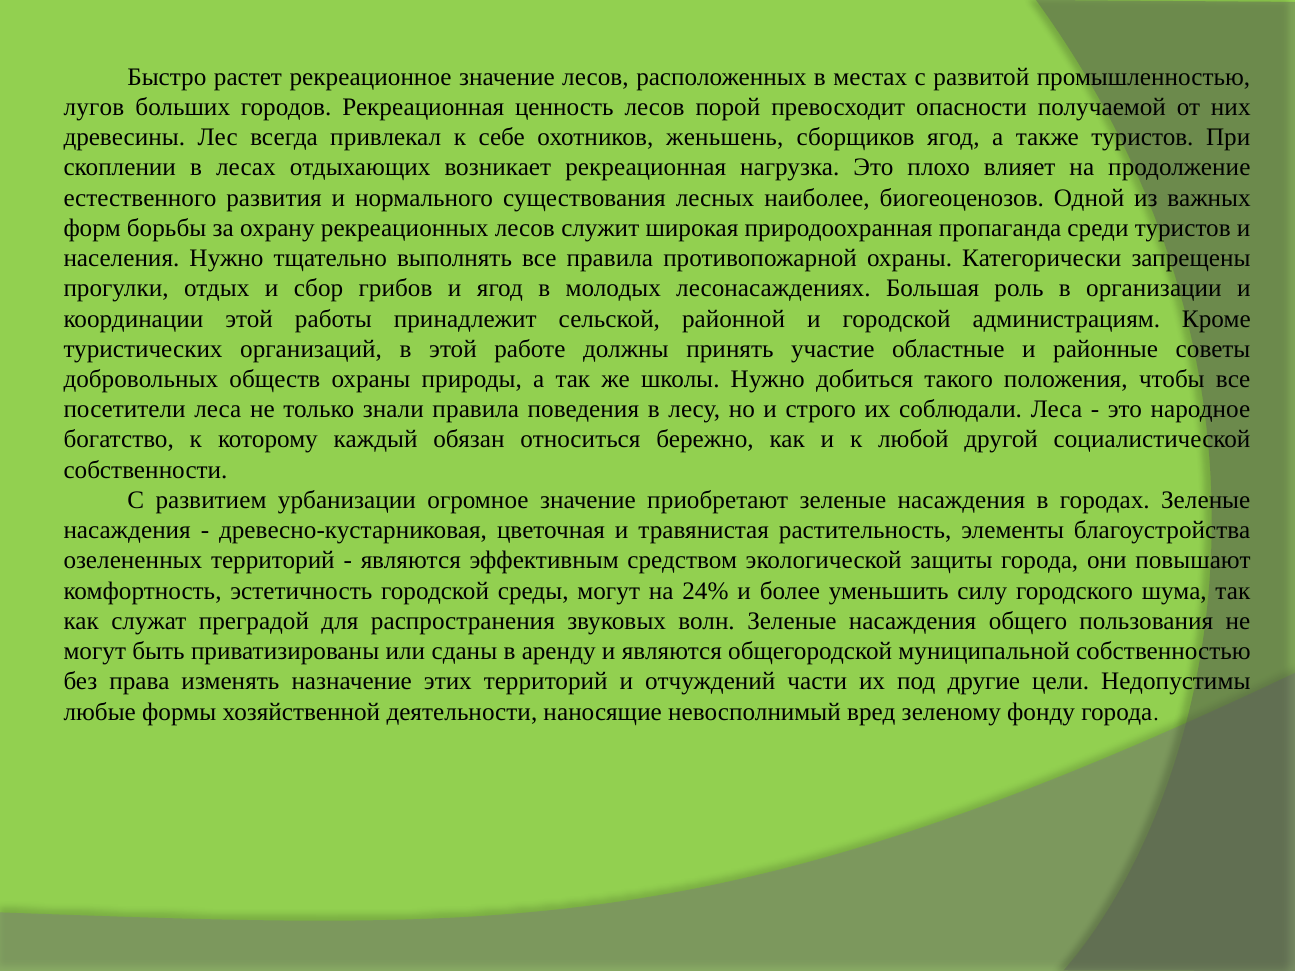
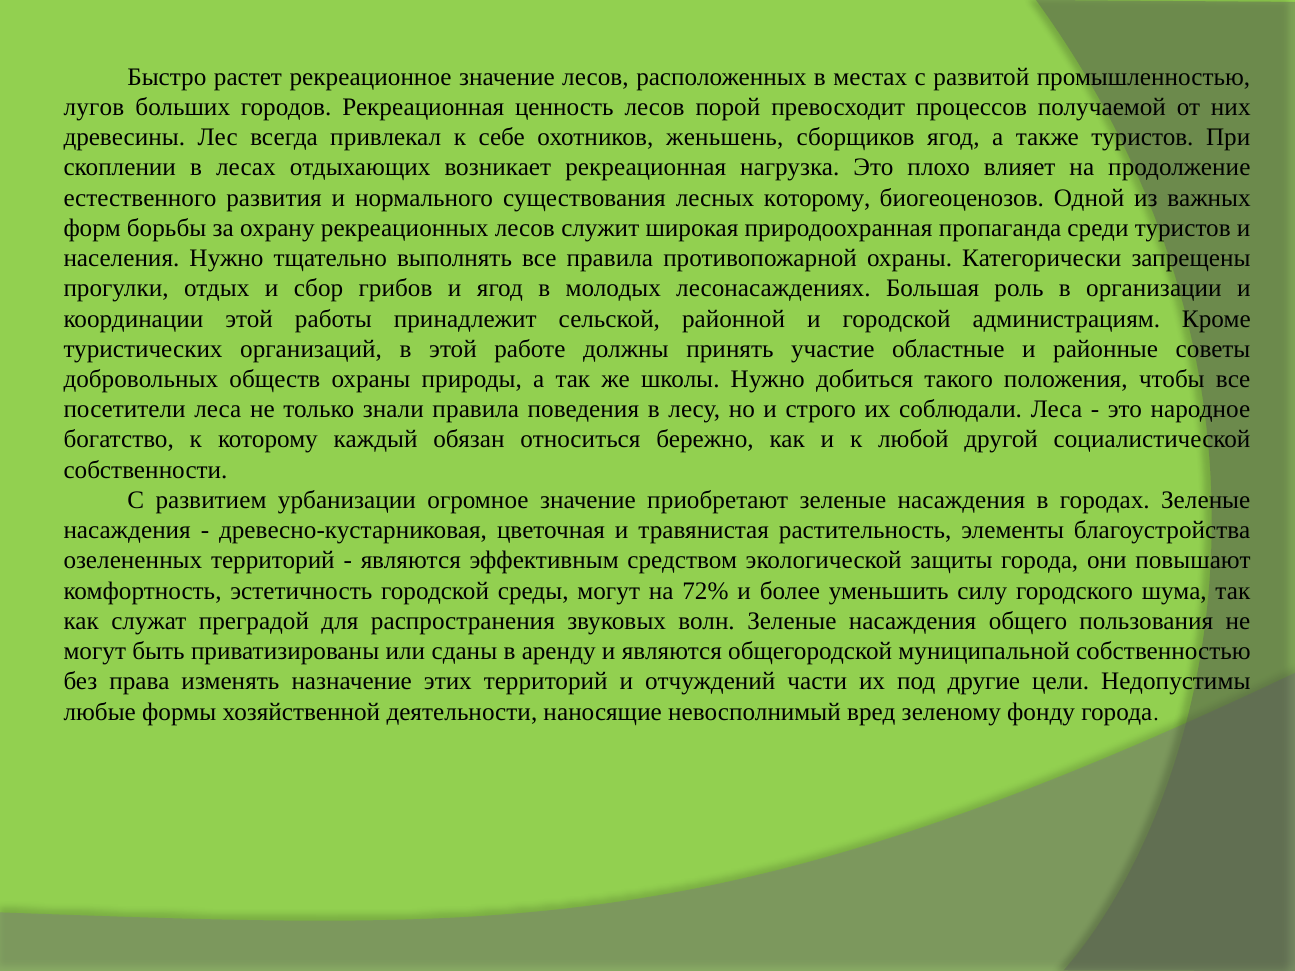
опасности: опасности -> процессов
лесных наиболее: наиболее -> которому
24%: 24% -> 72%
